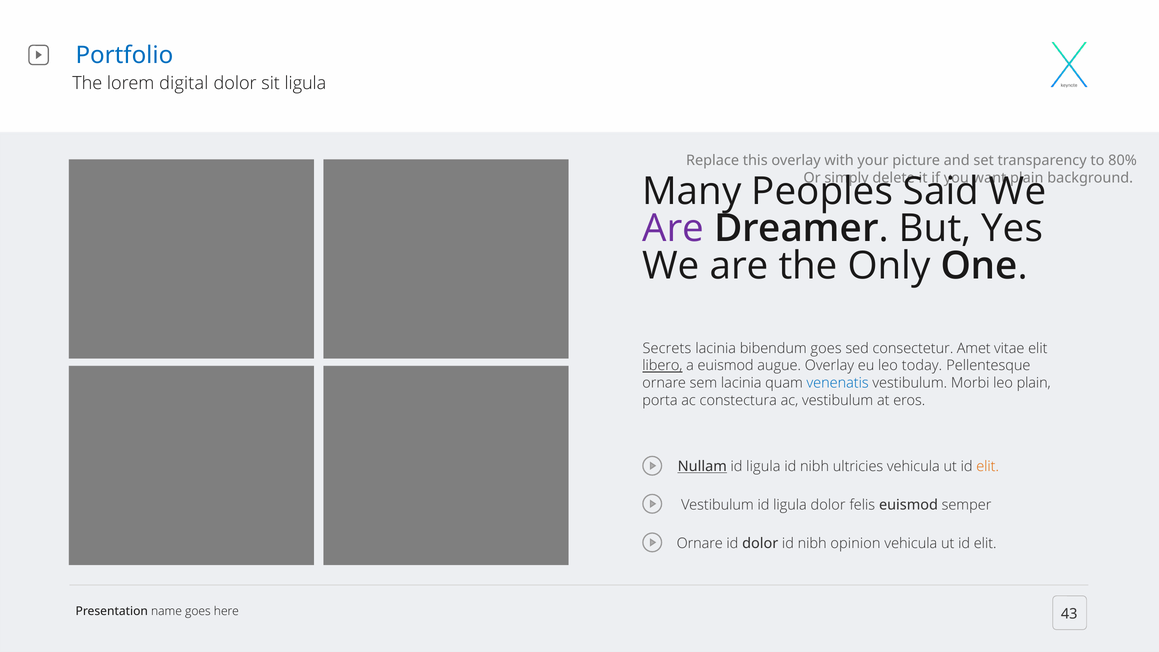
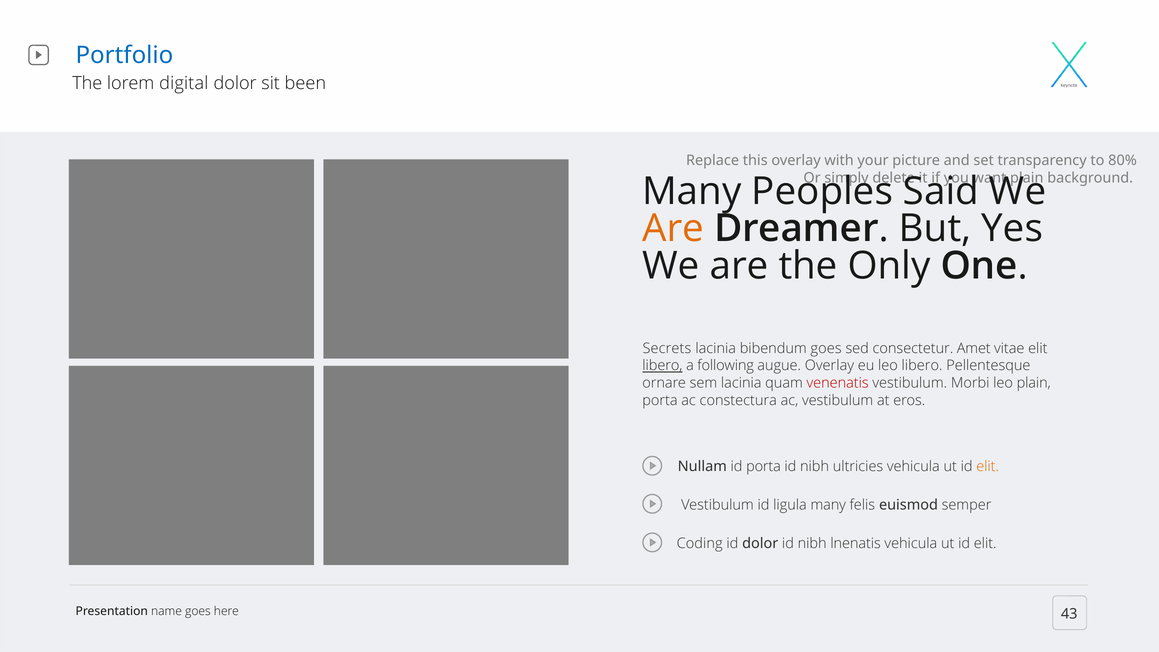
sit ligula: ligula -> been
Are at (673, 229) colour: purple -> orange
a euismod: euismod -> following
leo today: today -> libero
venenatis colour: blue -> red
Nullam underline: present -> none
ligula at (763, 466): ligula -> porta
ligula dolor: dolor -> many
Ornare at (700, 543): Ornare -> Coding
opinion: opinion -> lnenatis
